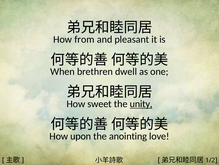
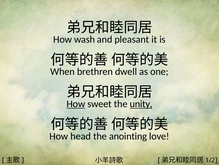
from: from -> wash
How at (76, 103) underline: none -> present
upon: upon -> head
